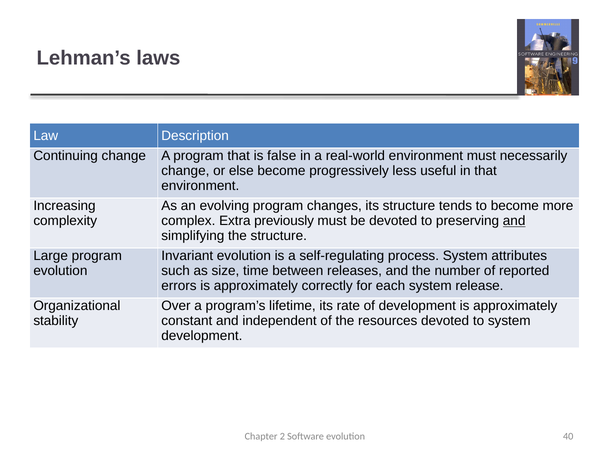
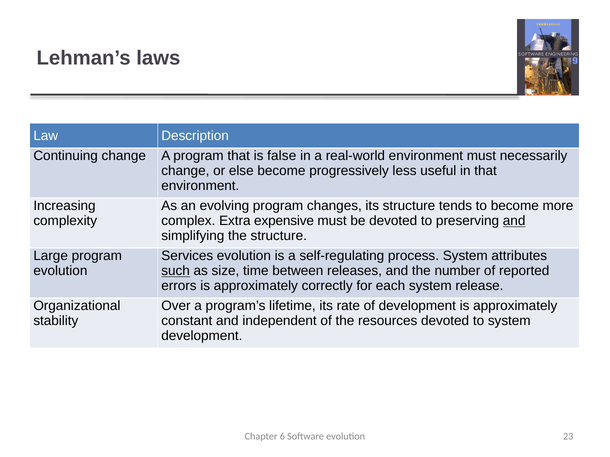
previously: previously -> expensive
Invariant: Invariant -> Services
such underline: none -> present
2: 2 -> 6
40: 40 -> 23
